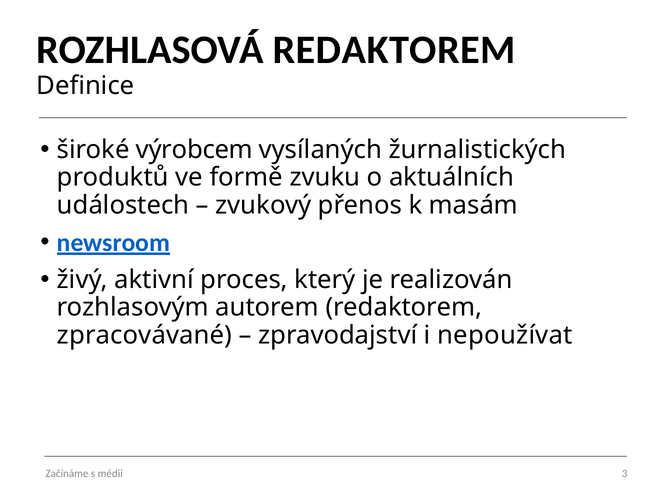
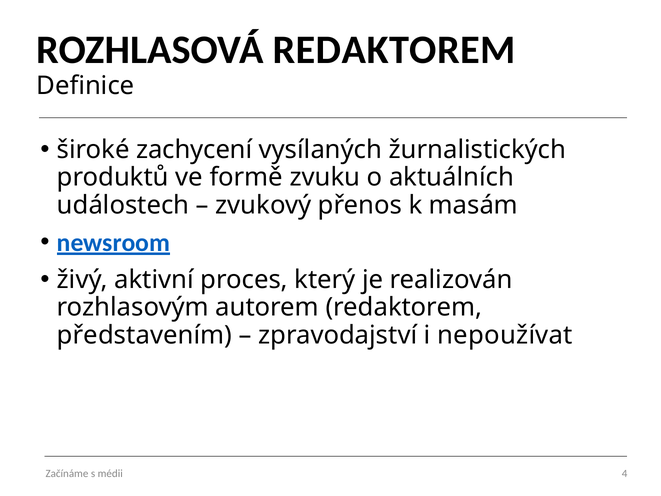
výrobcem: výrobcem -> zachycení
zpracovávané: zpracovávané -> představením
3: 3 -> 4
